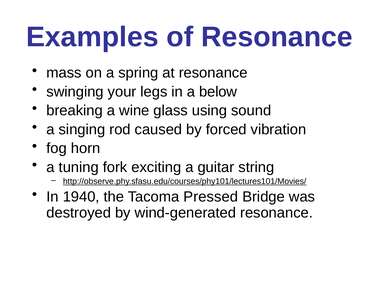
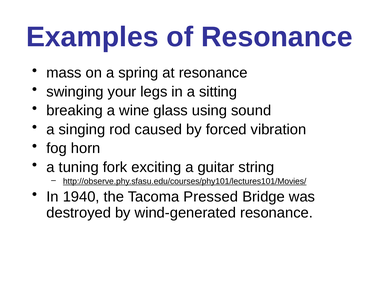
below: below -> sitting
